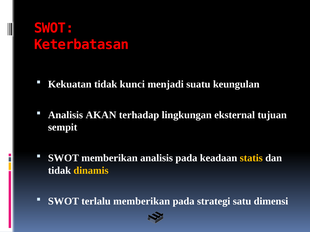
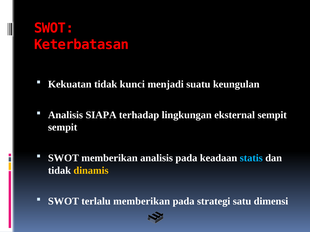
AKAN: AKAN -> SIAPA
eksternal tujuan: tujuan -> sempit
statis colour: yellow -> light blue
